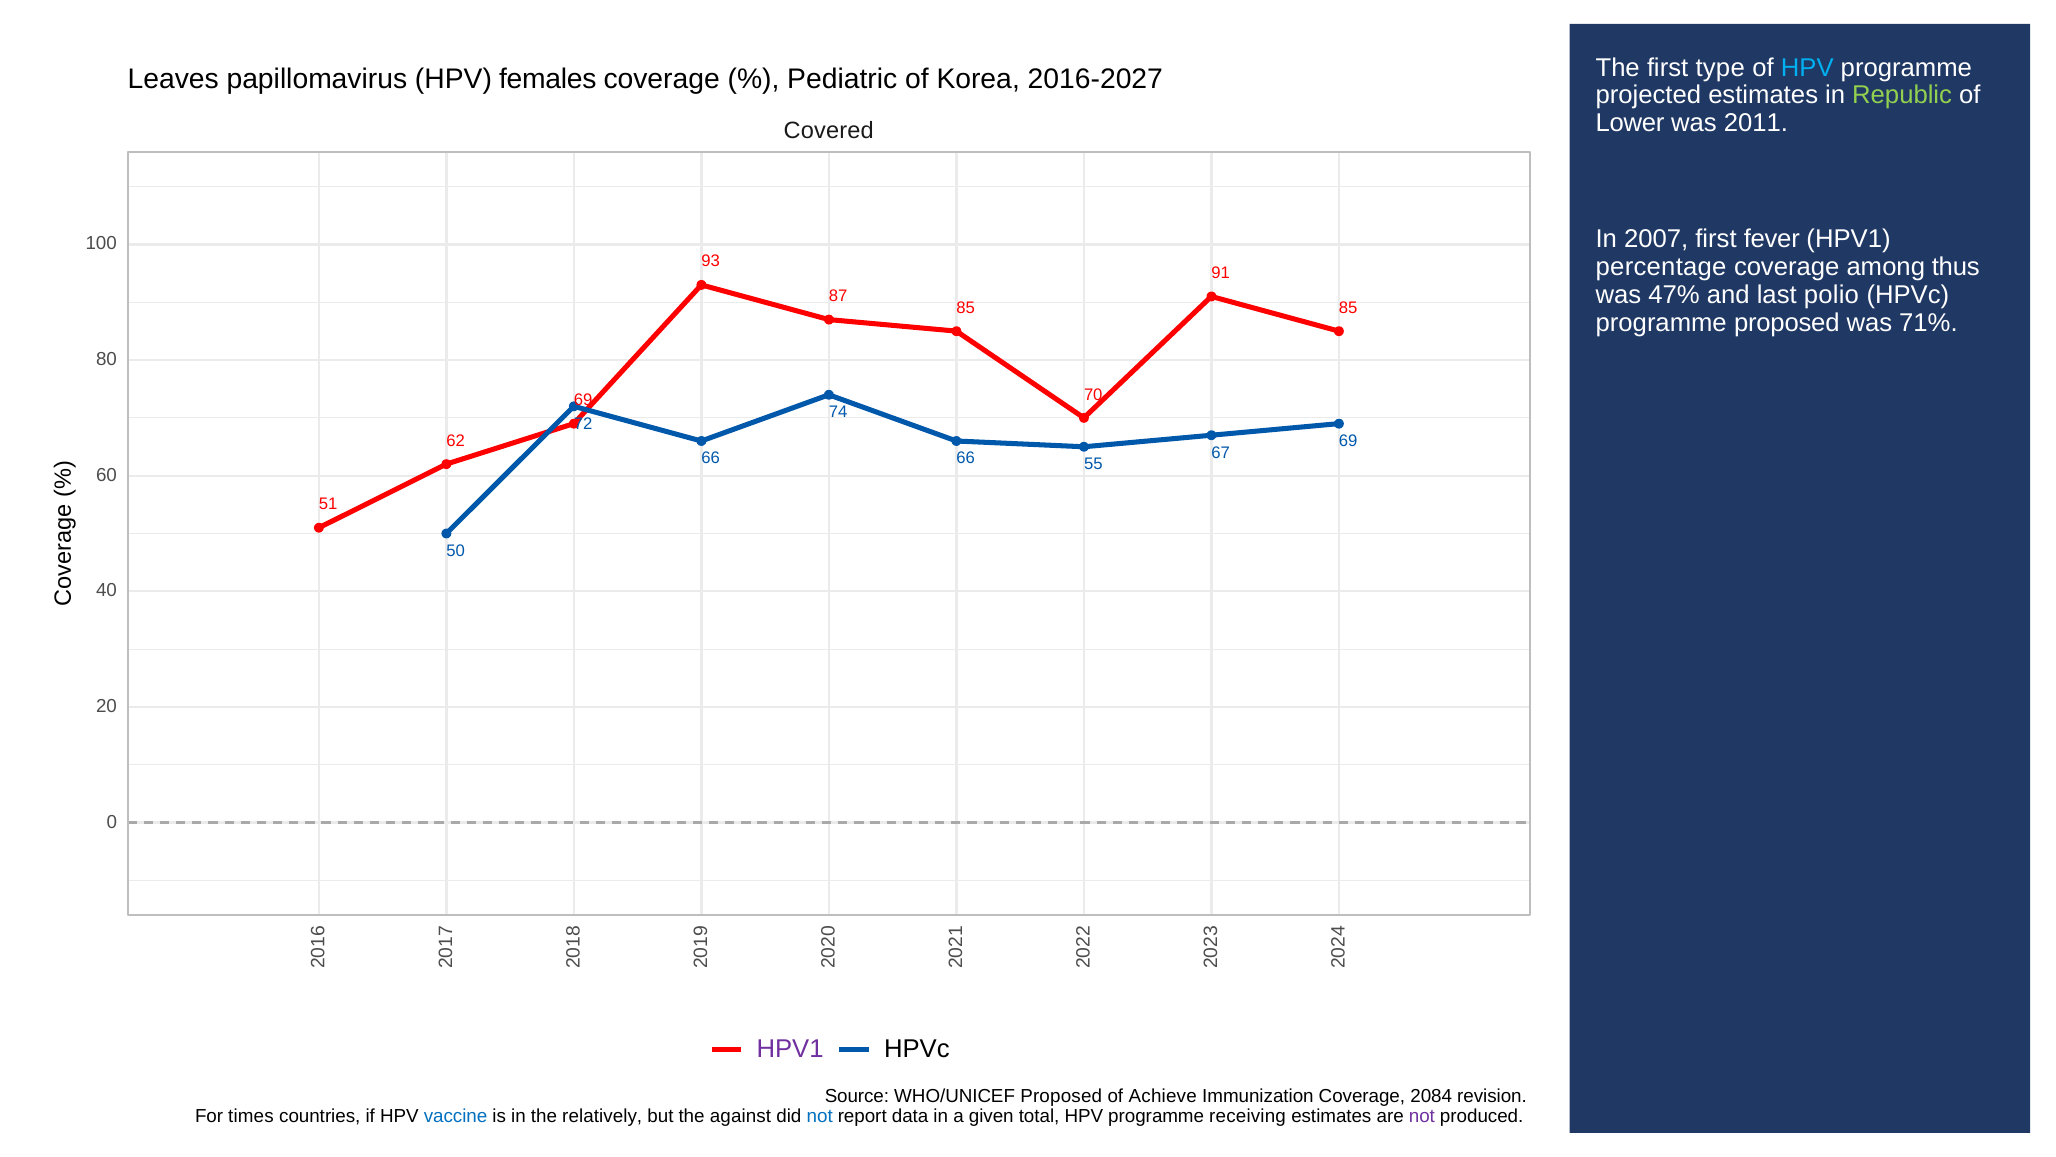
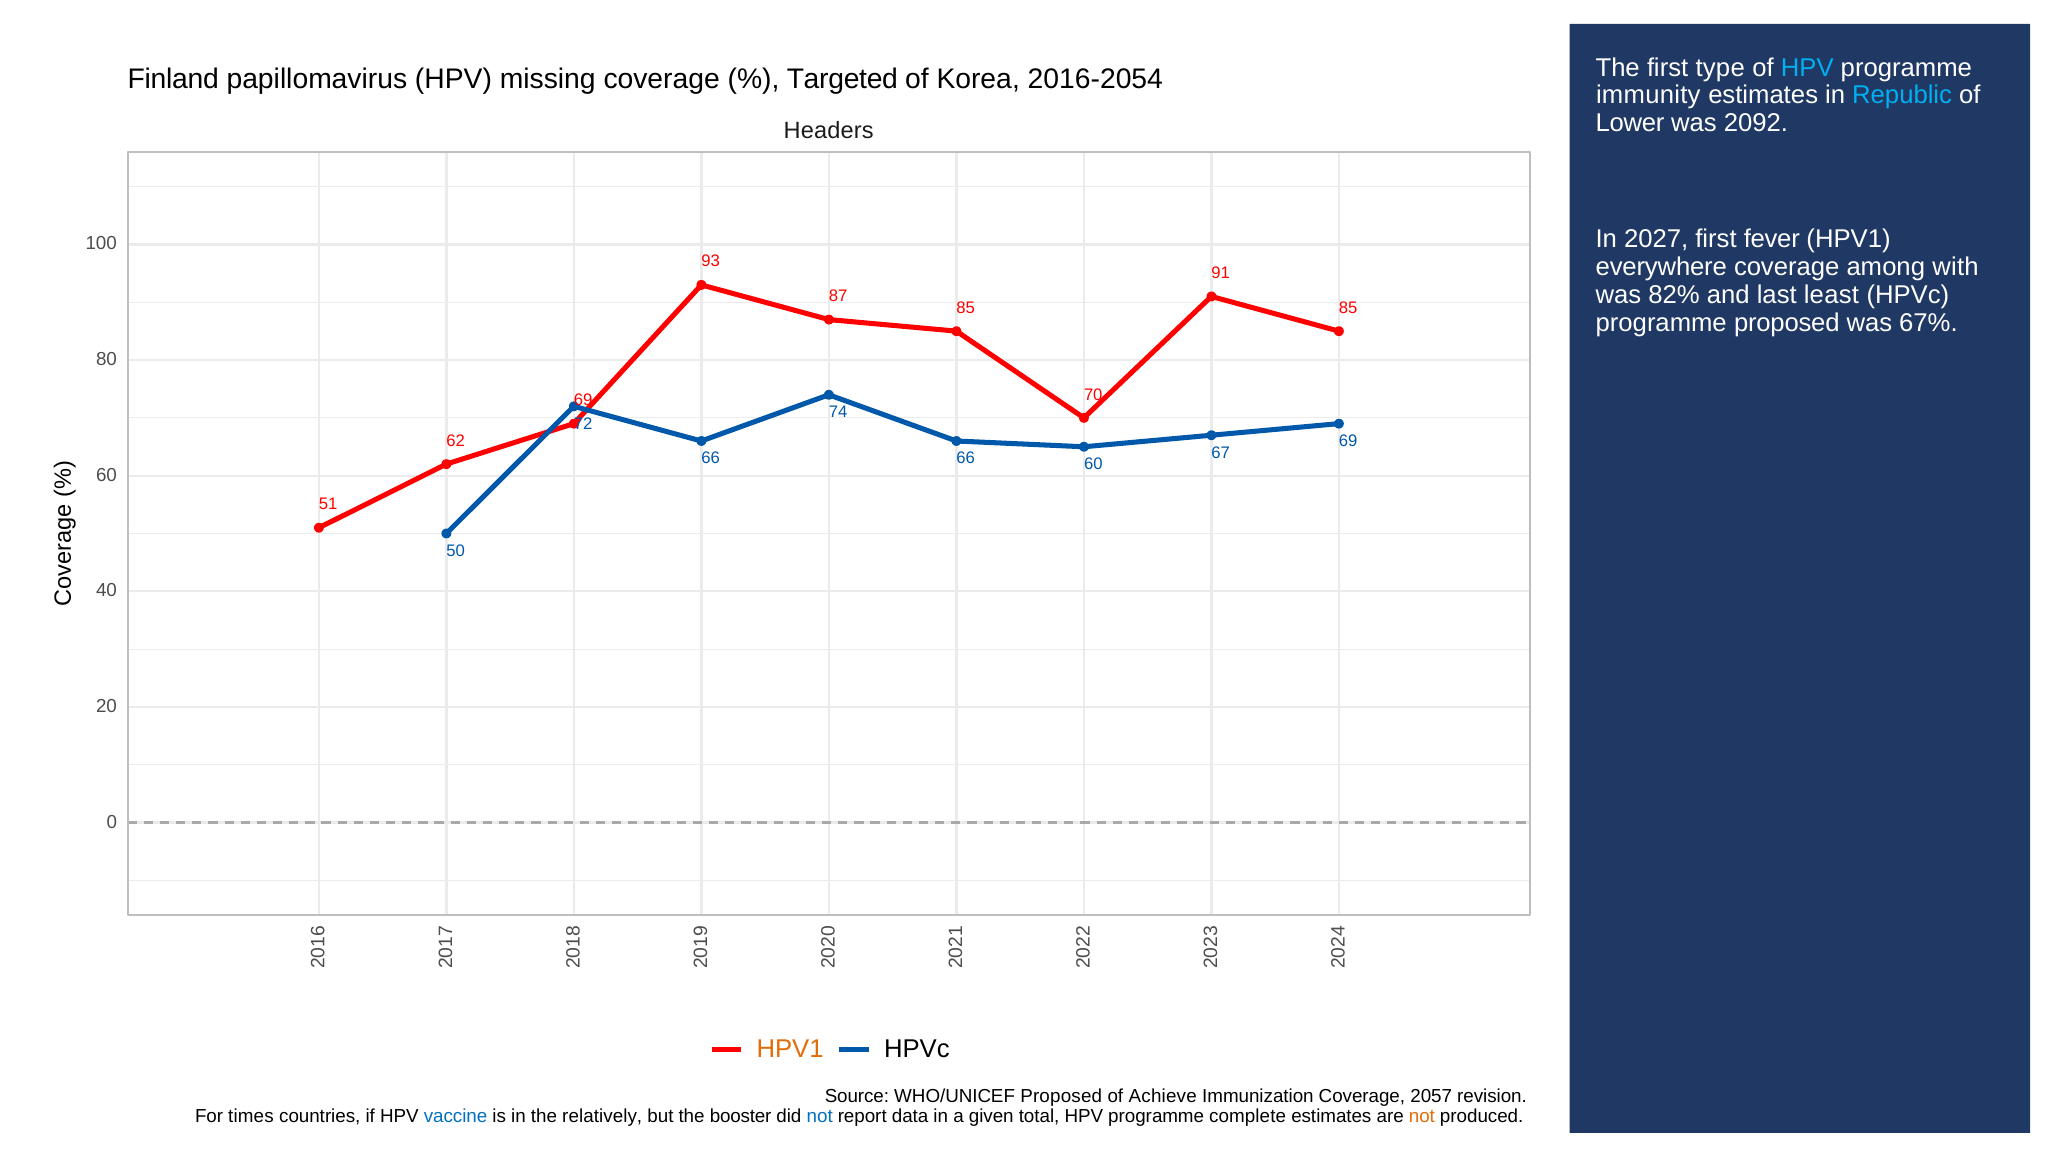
Leaves: Leaves -> Finland
females: females -> missing
Pediatric: Pediatric -> Targeted
2016-2027: 2016-2027 -> 2016-2054
projected: projected -> immunity
Republic colour: light green -> light blue
2011: 2011 -> 2092
Covered: Covered -> Headers
2007: 2007 -> 2027
percentage: percentage -> everywhere
thus: thus -> with
47%: 47% -> 82%
polio: polio -> least
71%: 71% -> 67%
66 55: 55 -> 60
HPV1 at (790, 1049) colour: purple -> orange
2084: 2084 -> 2057
against: against -> booster
receiving: receiving -> complete
not at (1422, 1116) colour: purple -> orange
